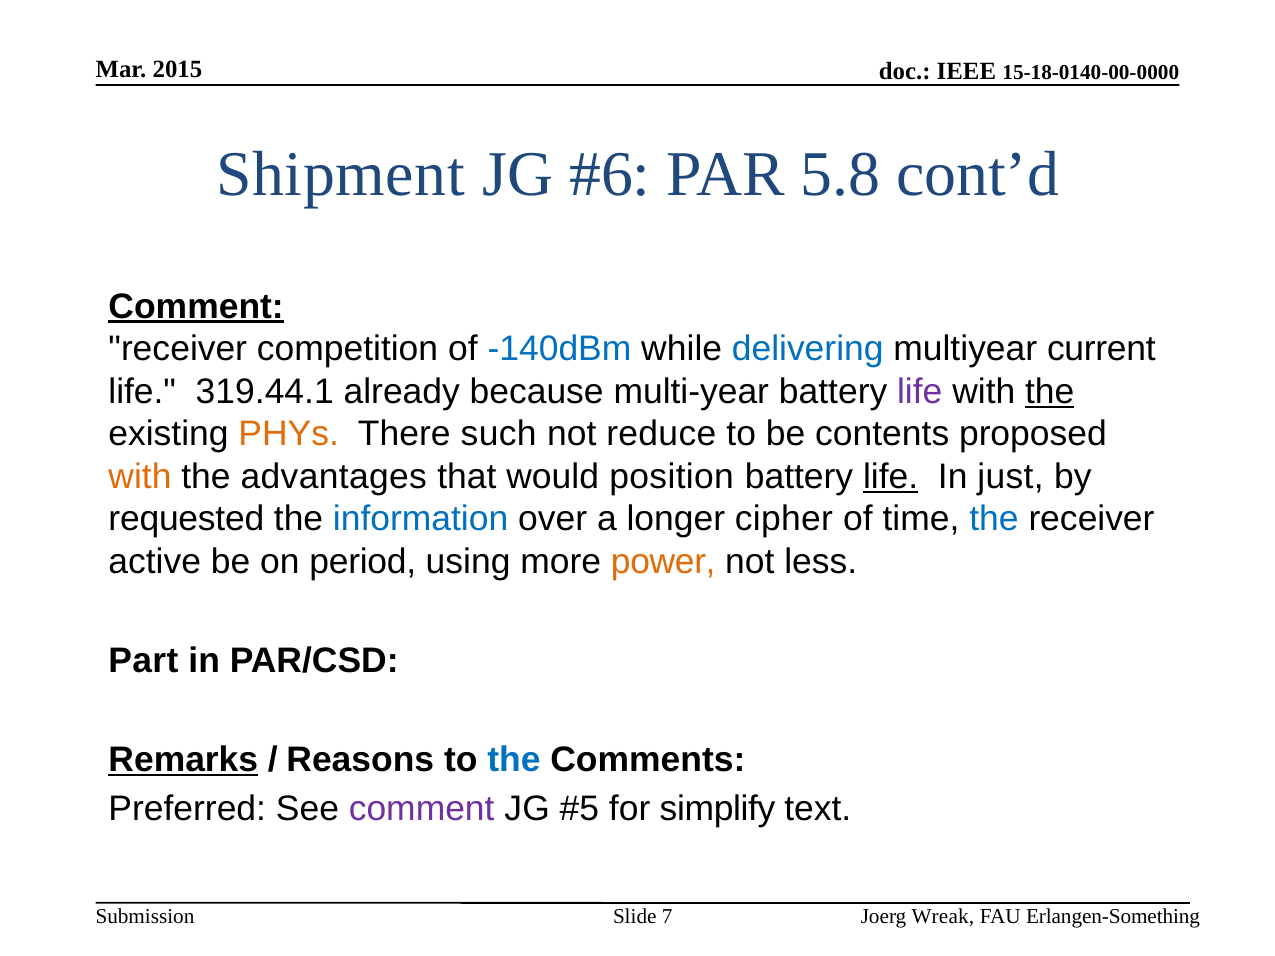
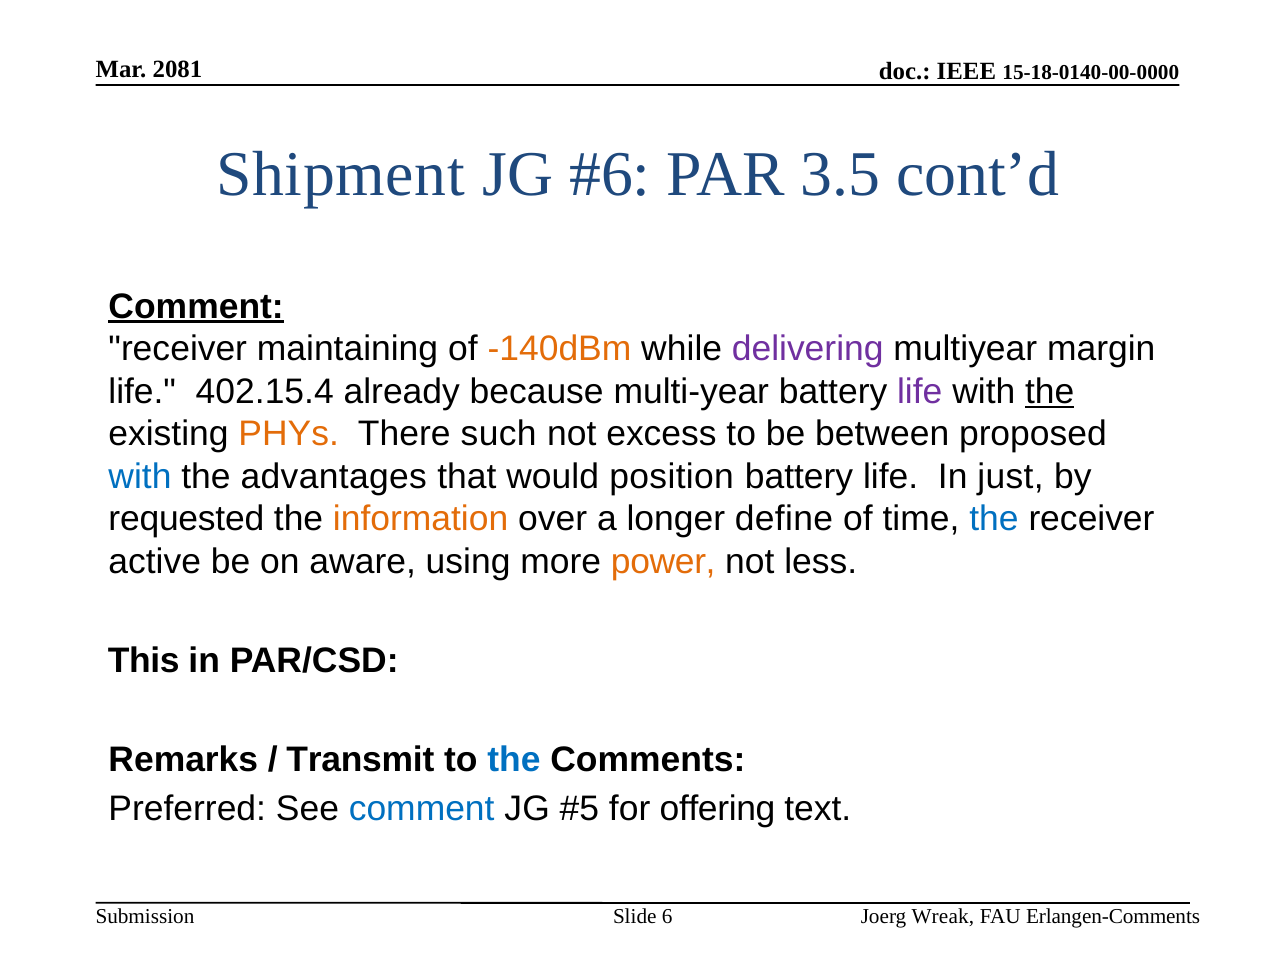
2015: 2015 -> 2081
5.8: 5.8 -> 3.5
competition: competition -> maintaining
-140dBm colour: blue -> orange
delivering colour: blue -> purple
current: current -> margin
319.44.1: 319.44.1 -> 402.15.4
reduce: reduce -> excess
contents: contents -> between
with at (140, 476) colour: orange -> blue
life at (891, 476) underline: present -> none
information colour: blue -> orange
cipher: cipher -> define
period: period -> aware
Part: Part -> This
Remarks underline: present -> none
Reasons: Reasons -> Transmit
comment at (422, 809) colour: purple -> blue
simplify: simplify -> offering
7: 7 -> 6
Erlangen-Something: Erlangen-Something -> Erlangen-Comments
